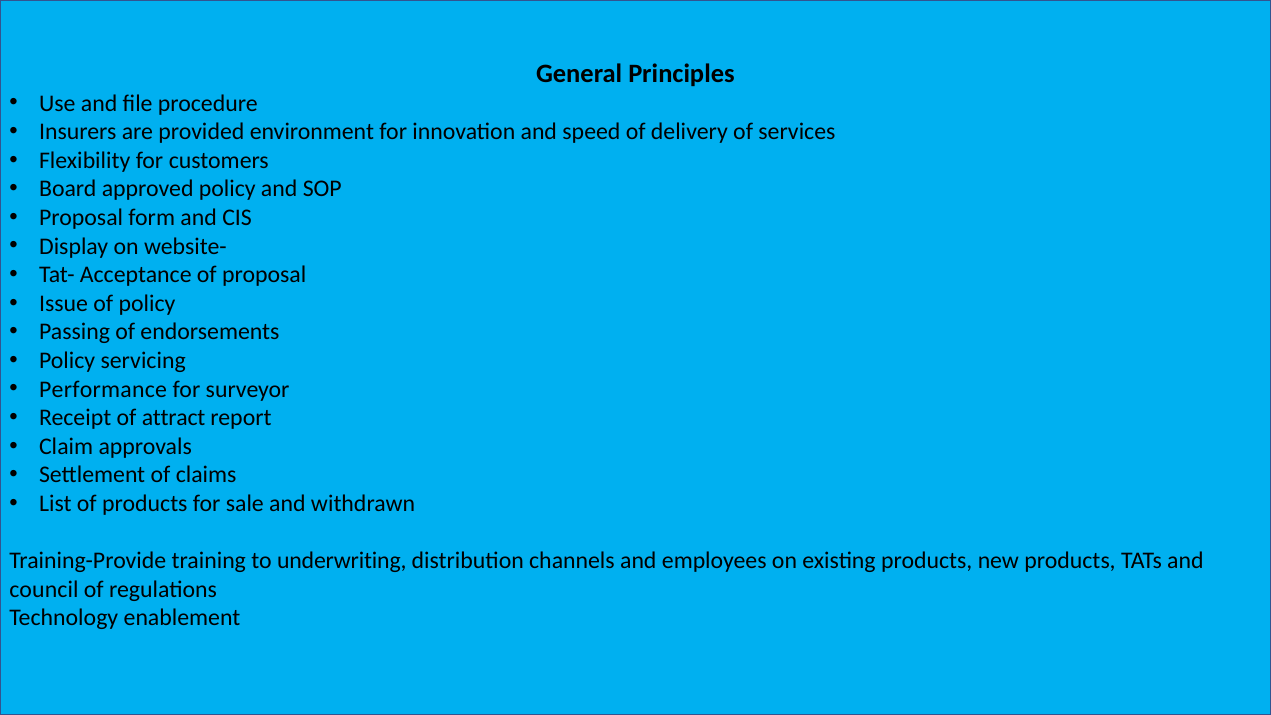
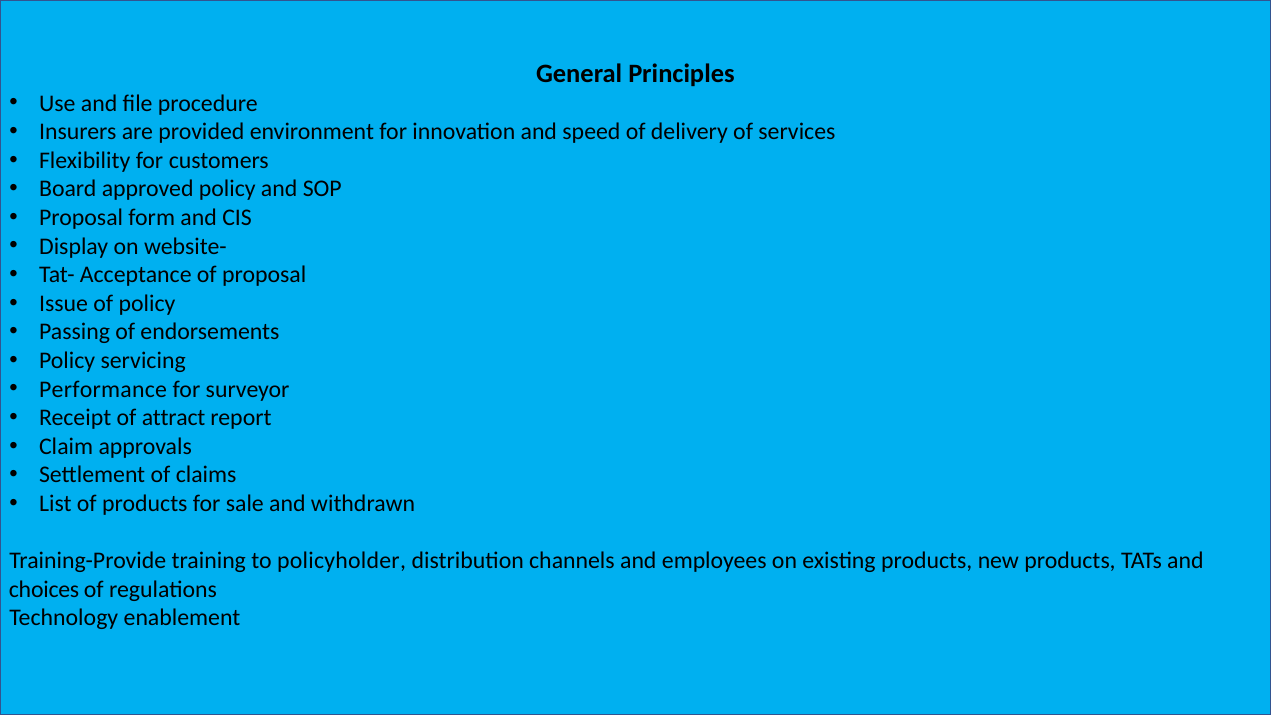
underwriting: underwriting -> policyholder
council: council -> choices
